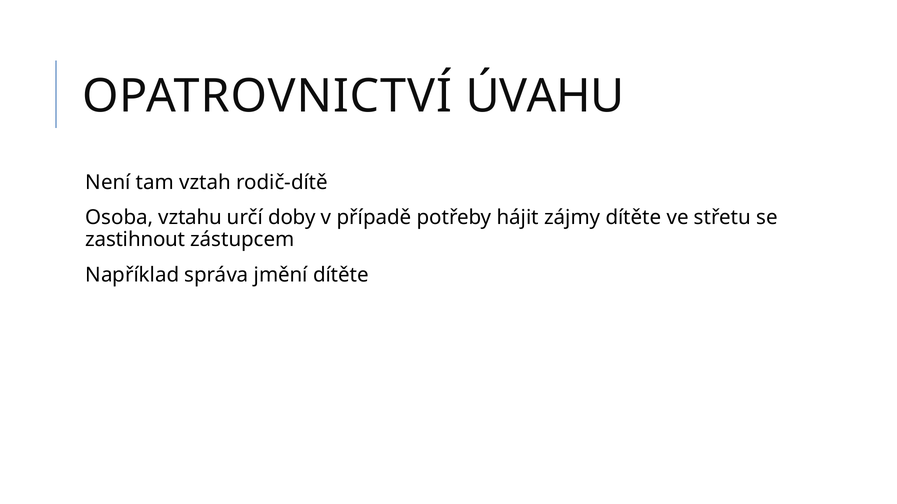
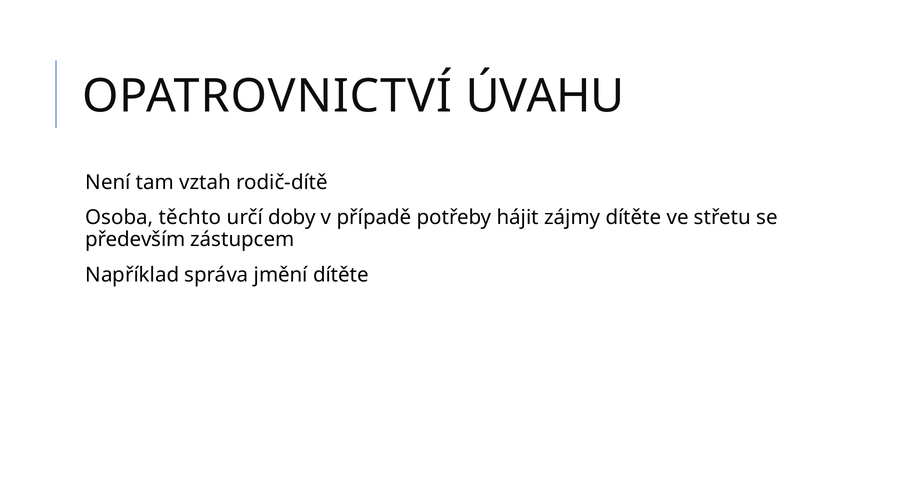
vztahu: vztahu -> těchto
zastihnout: zastihnout -> především
